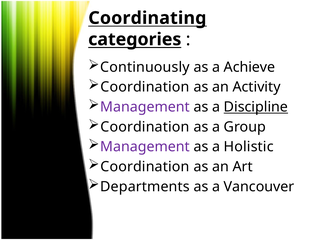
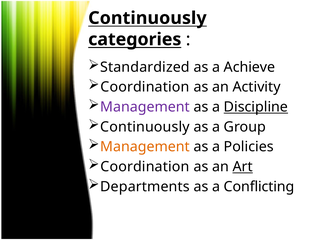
Coordinating at (147, 18): Coordinating -> Continuously
Continuously: Continuously -> Standardized
Coordination at (145, 127): Coordination -> Continuously
Management at (145, 147) colour: purple -> orange
Holistic: Holistic -> Policies
Art underline: none -> present
Vancouver: Vancouver -> Conflicting
